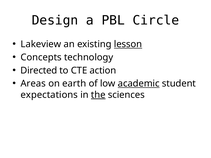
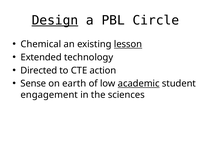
Design underline: none -> present
Lakeview: Lakeview -> Chemical
Concepts: Concepts -> Extended
Areas: Areas -> Sense
expectations: expectations -> engagement
the underline: present -> none
